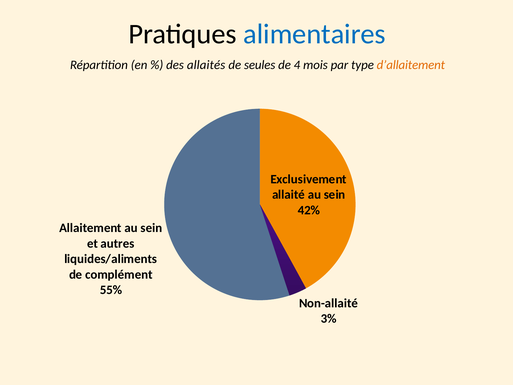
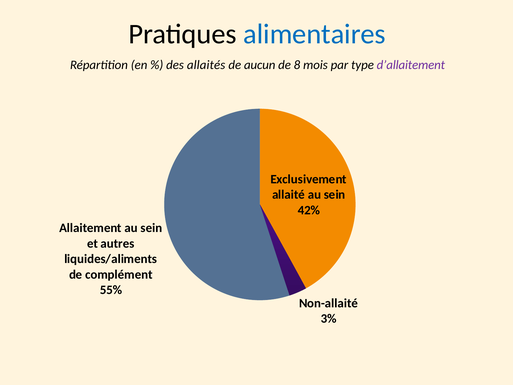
seules: seules -> aucun
4: 4 -> 8
d’allaitement colour: orange -> purple
